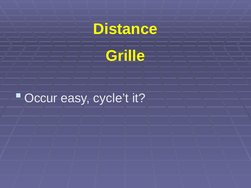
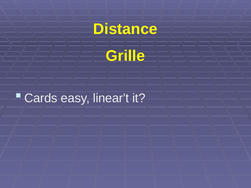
Occur: Occur -> Cards
cycle’t: cycle’t -> linear’t
